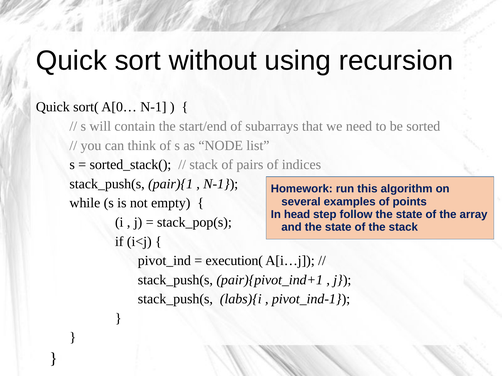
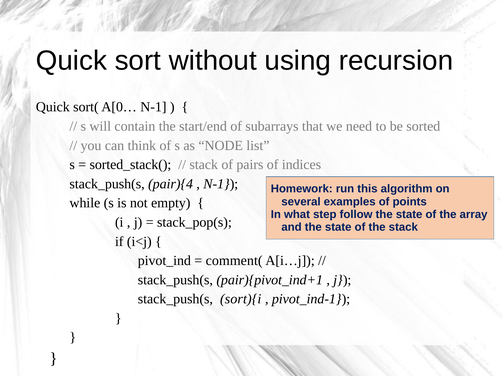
pair){1: pair){1 -> pair){4
head: head -> what
execution(: execution( -> comment(
labs){i: labs){i -> sort){i
